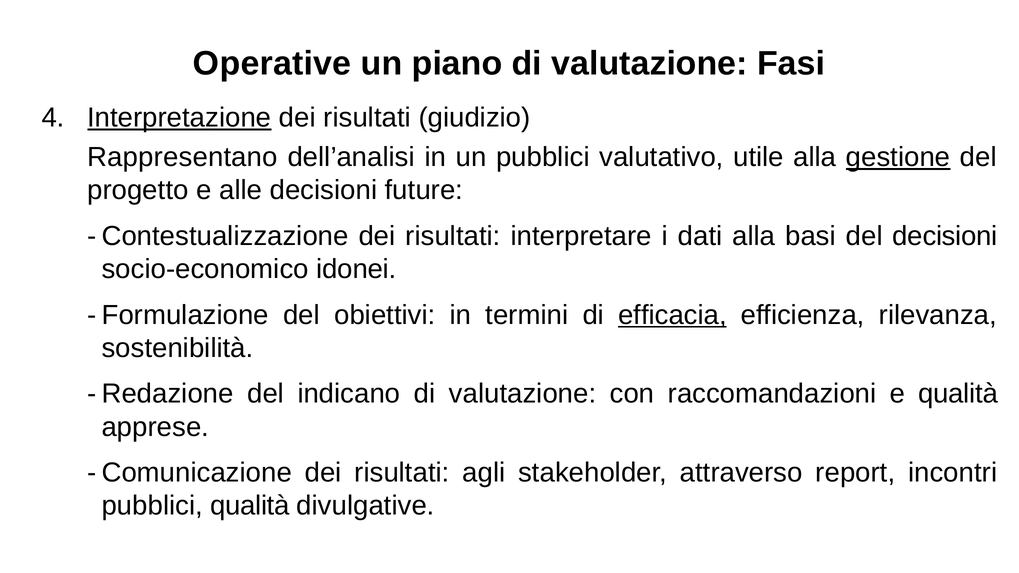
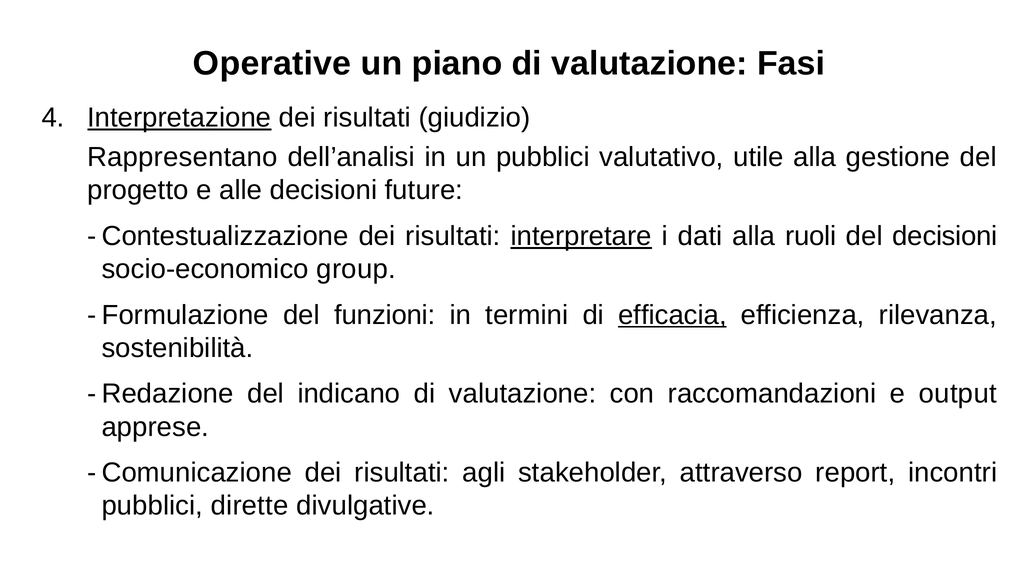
gestione underline: present -> none
interpretare underline: none -> present
basi: basi -> ruoli
idonei: idonei -> group
obiettivi: obiettivi -> funzioni
e qualità: qualità -> output
pubblici qualità: qualità -> dirette
